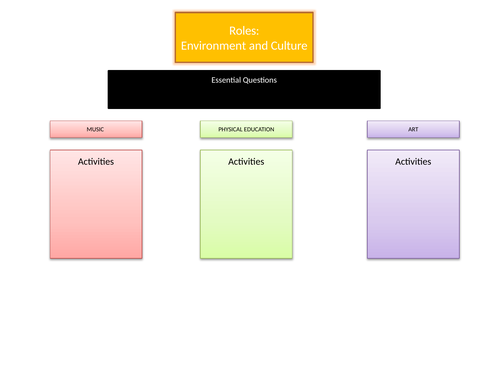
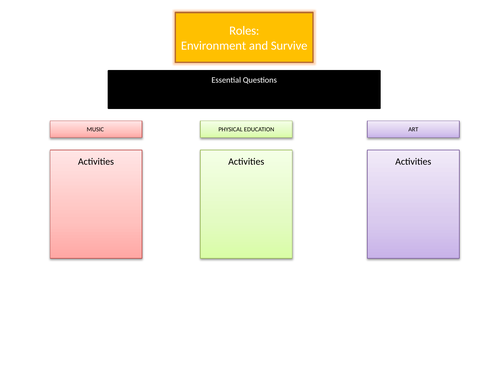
Culture: Culture -> Survive
